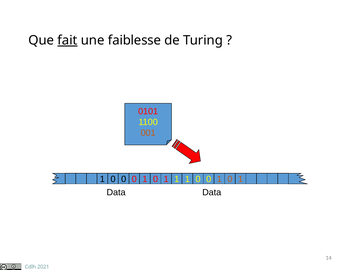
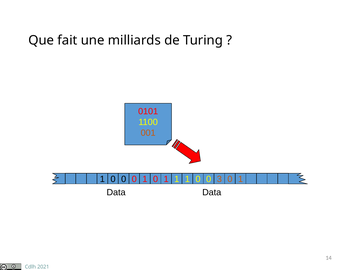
fait underline: present -> none
faiblesse: faiblesse -> milliards
1 at (219, 179): 1 -> 3
